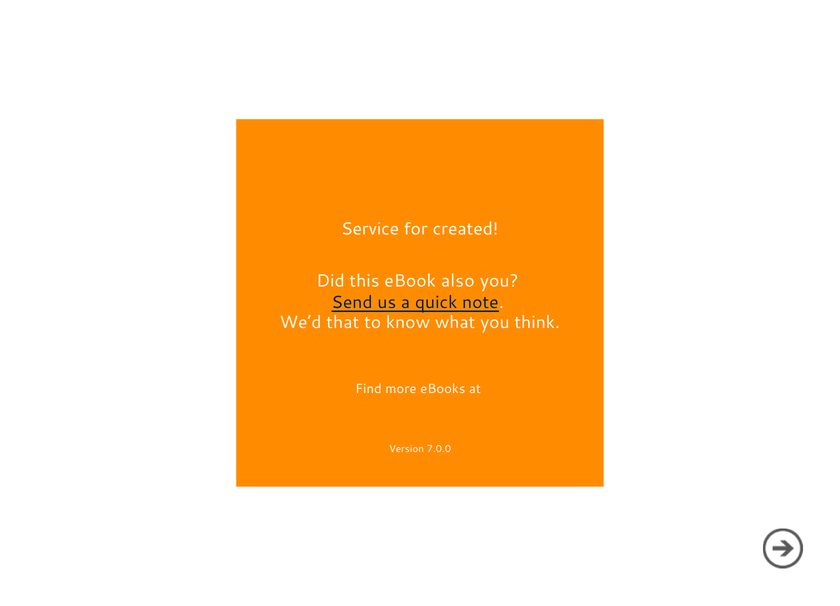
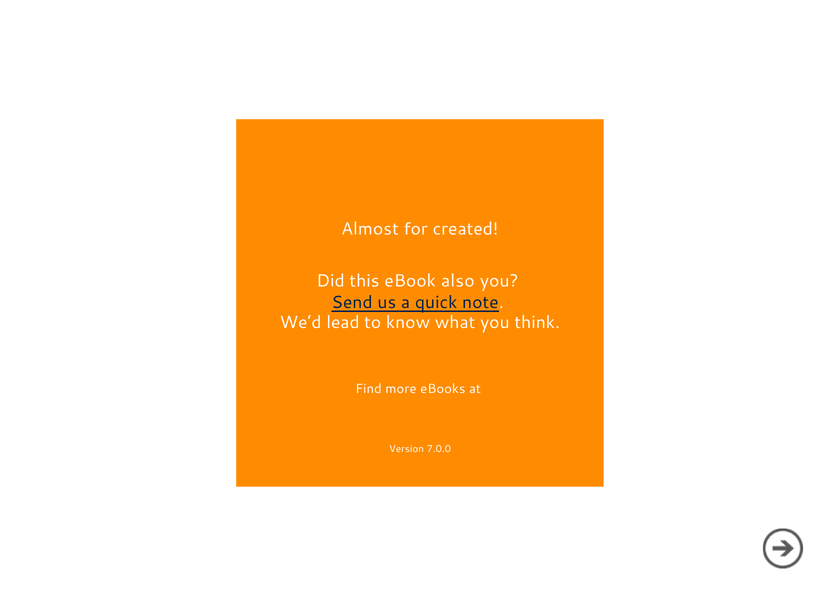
Service: Service -> Almost
that: that -> lead
